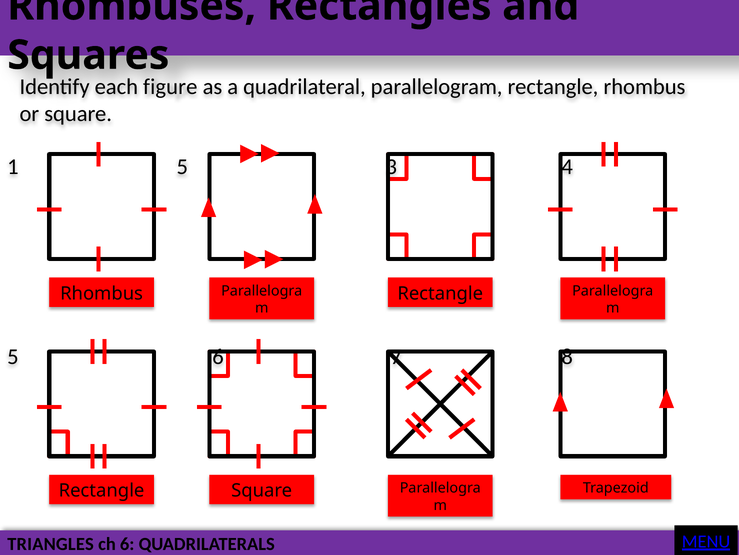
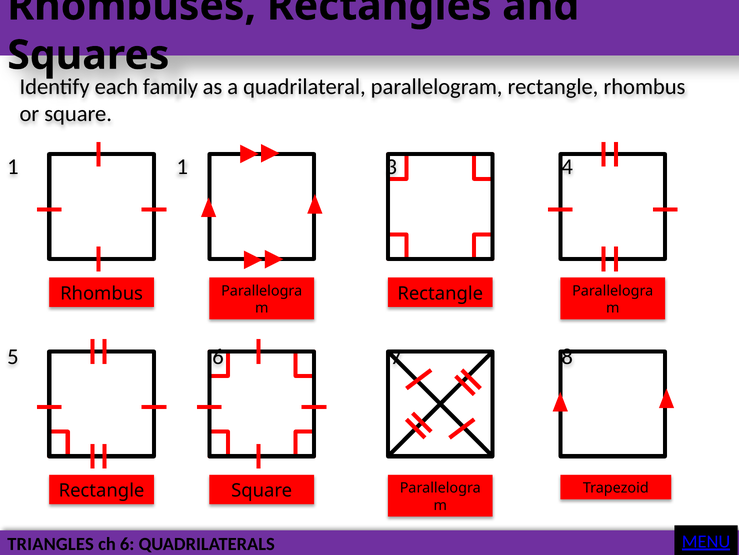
figure: figure -> family
5 at (182, 167): 5 -> 1
